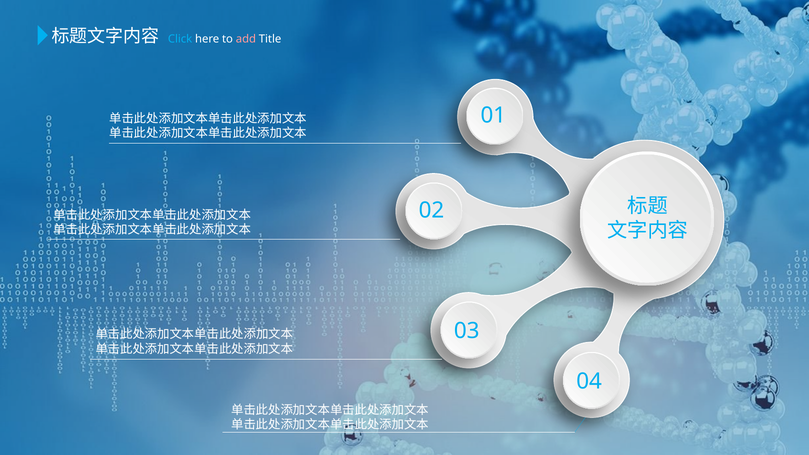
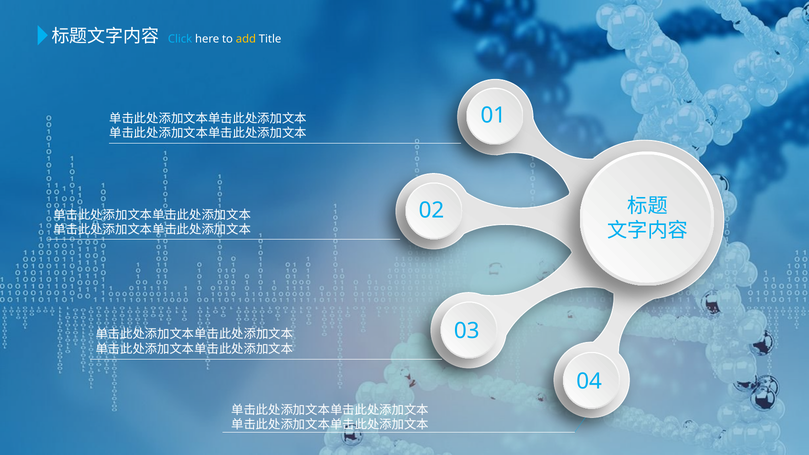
add colour: pink -> yellow
